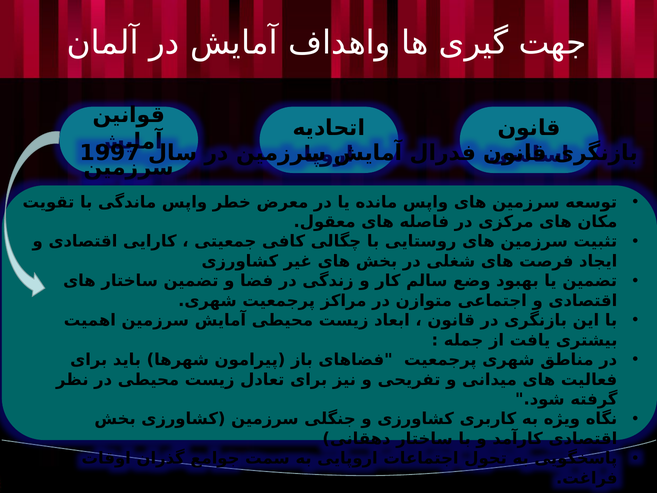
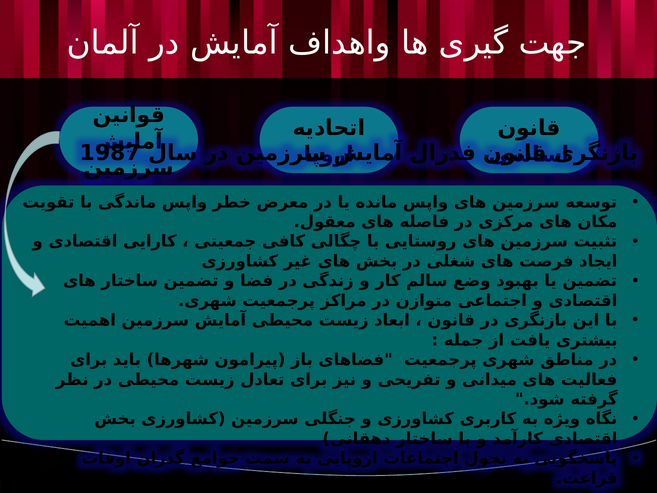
1997: 1997 -> 1987
